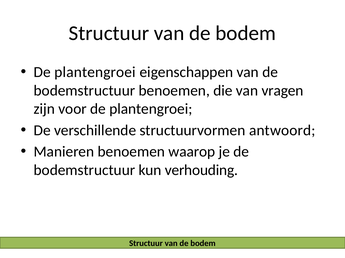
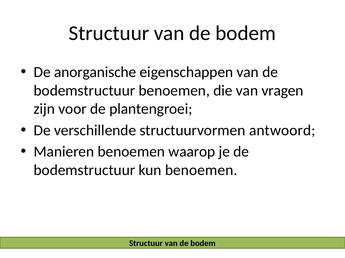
plantengroei at (95, 72): plantengroei -> anorganische
kun verhouding: verhouding -> benoemen
